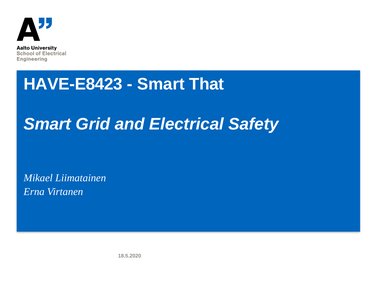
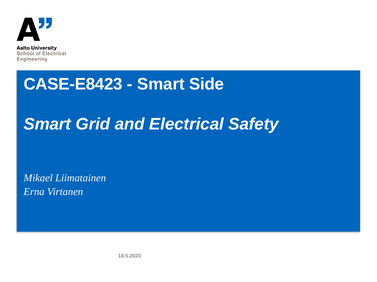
HAVE-E8423: HAVE-E8423 -> CASE-E8423
That: That -> Side
